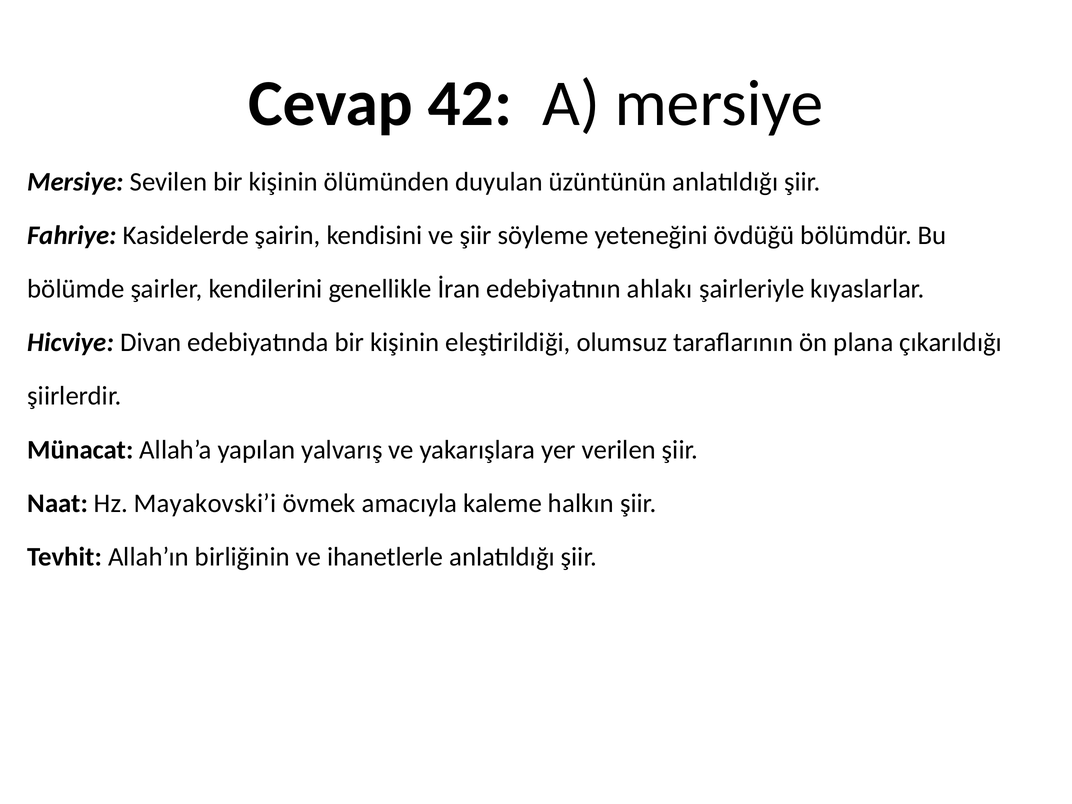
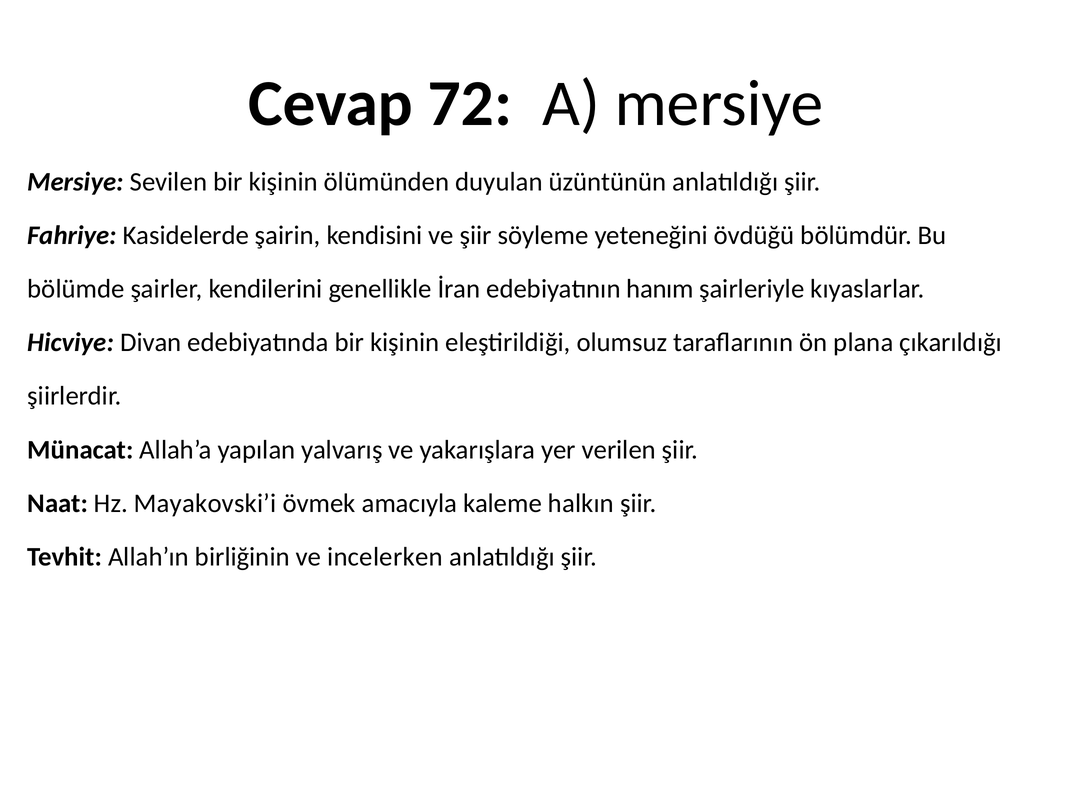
42: 42 -> 72
ahlakı: ahlakı -> hanım
ihanetlerle: ihanetlerle -> incelerken
